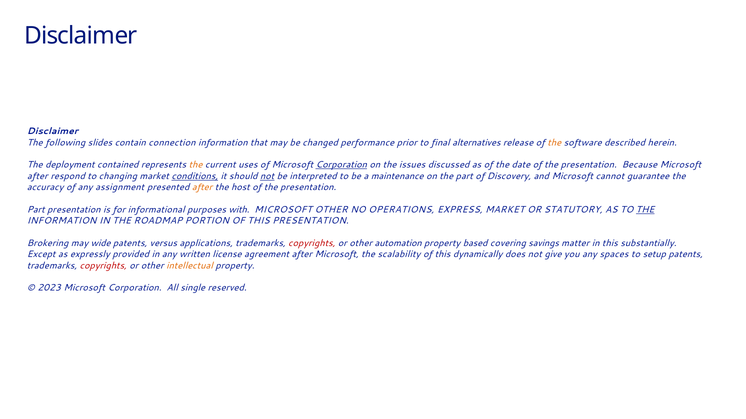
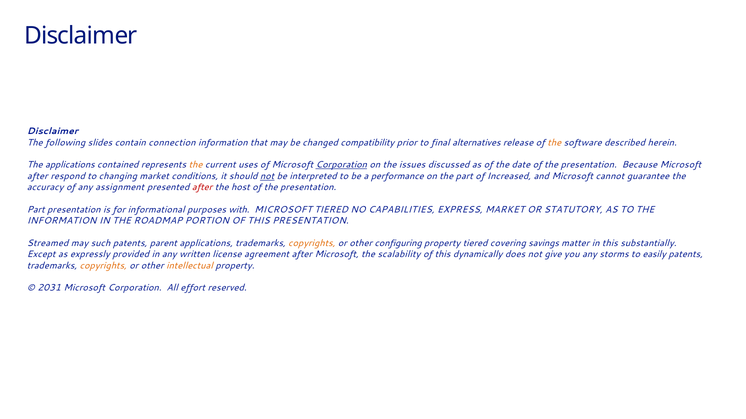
performance: performance -> compatibility
The deployment: deployment -> applications
conditions underline: present -> none
maintenance: maintenance -> performance
Discovery: Discovery -> Increased
after at (202, 188) colour: orange -> red
MICROSOFT OTHER: OTHER -> TIERED
OPERATIONS: OPERATIONS -> CAPABILITIES
THE at (645, 210) underline: present -> none
Brokering: Brokering -> Streamed
wide: wide -> such
versus: versus -> parent
copyrights at (312, 243) colour: red -> orange
automation: automation -> configuring
property based: based -> tiered
spaces: spaces -> storms
setup: setup -> easily
copyrights at (103, 266) colour: red -> orange
2023: 2023 -> 2031
single: single -> effort
